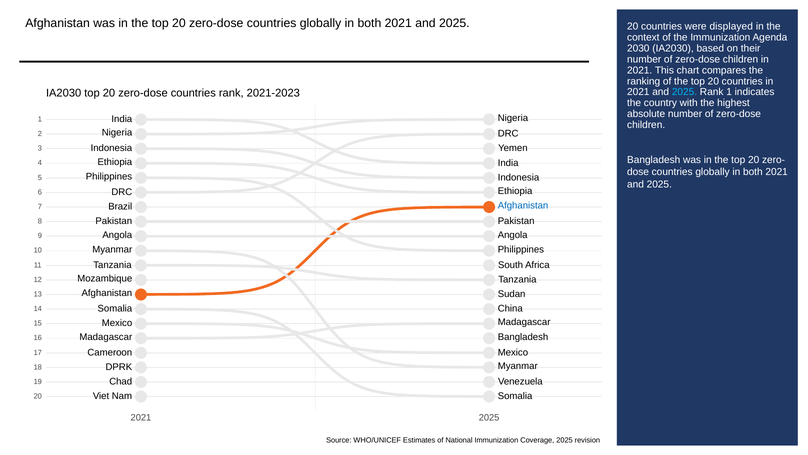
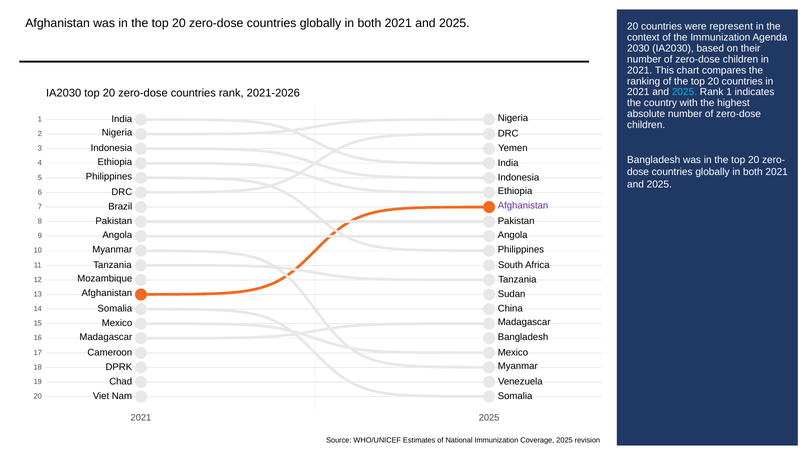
displayed: displayed -> represent
2021-2023: 2021-2023 -> 2021-2026
Afghanistan at (523, 205) colour: blue -> purple
